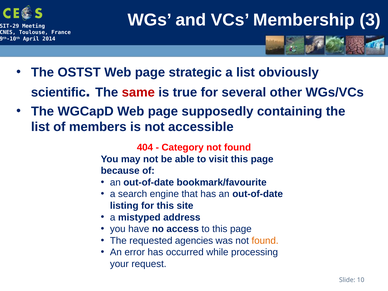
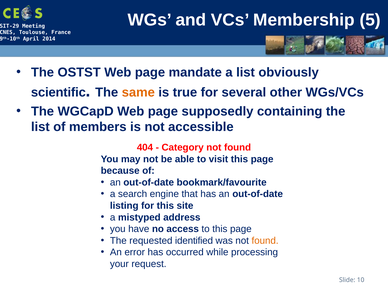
3: 3 -> 5
strategic: strategic -> mandate
same colour: red -> orange
agencies: agencies -> identified
